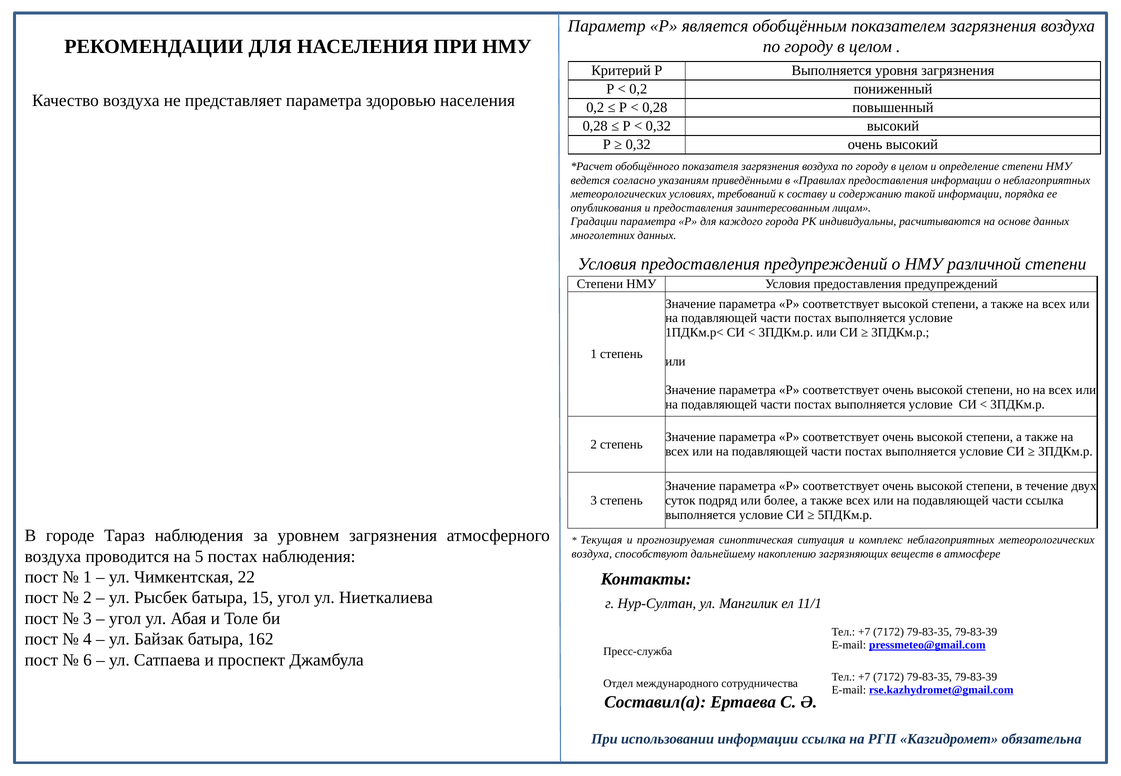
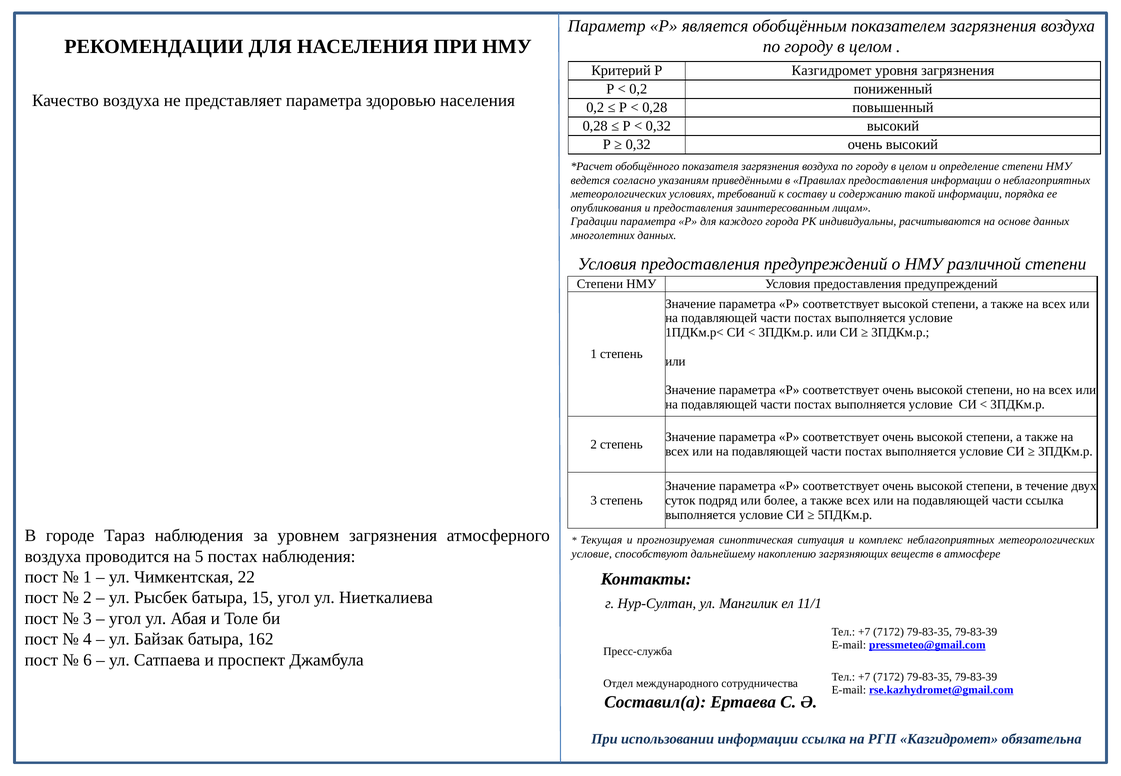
Р Выполняется: Выполняется -> Казгидромет
воздуха at (592, 554): воздуха -> условие
